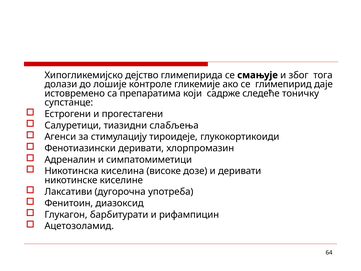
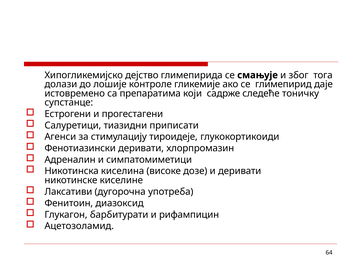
слабљења: слабљења -> приписати
